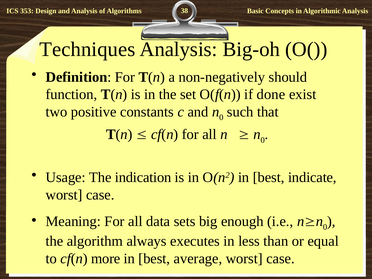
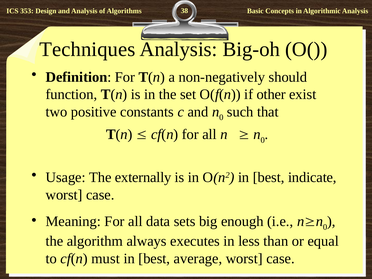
done: done -> other
indication: indication -> externally
more: more -> must
